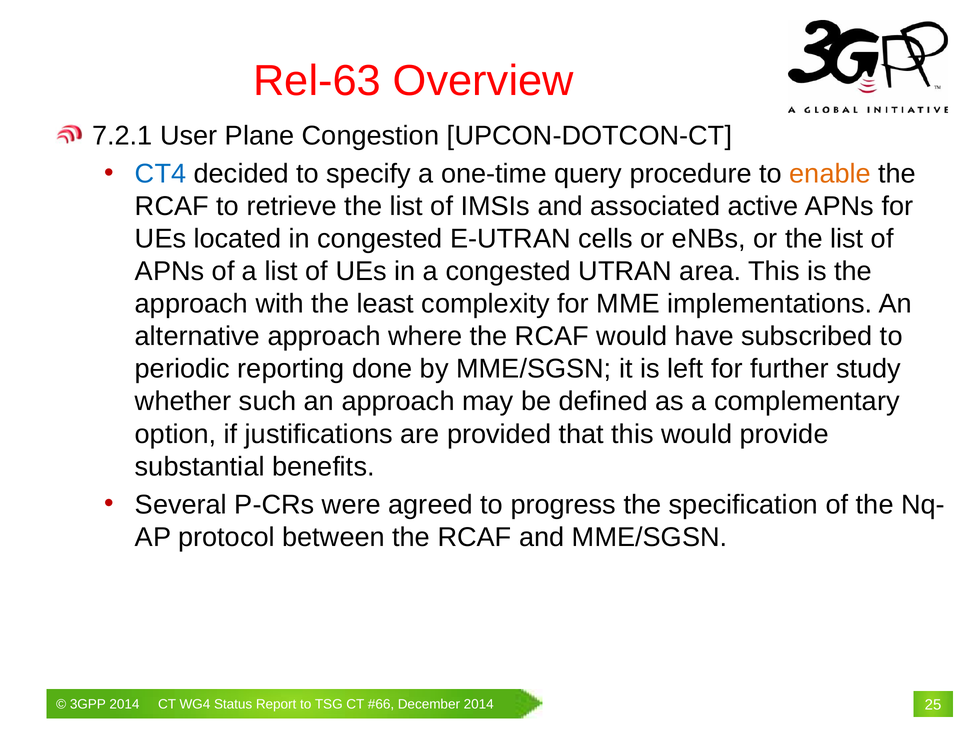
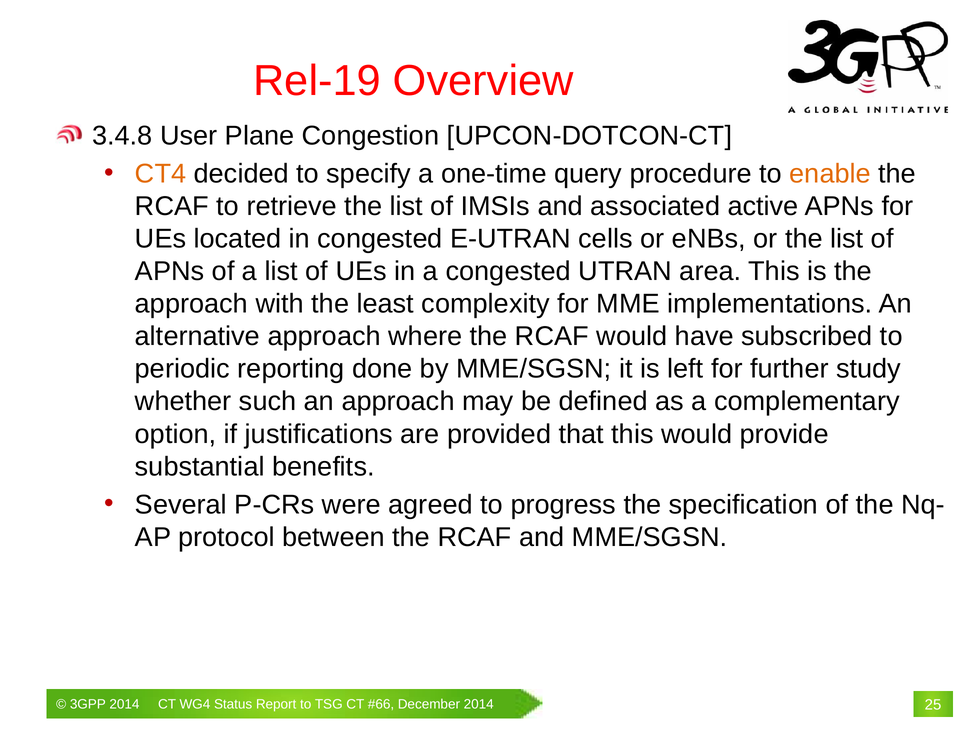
Rel-63: Rel-63 -> Rel-19
7.2.1: 7.2.1 -> 3.4.8
CT4 colour: blue -> orange
